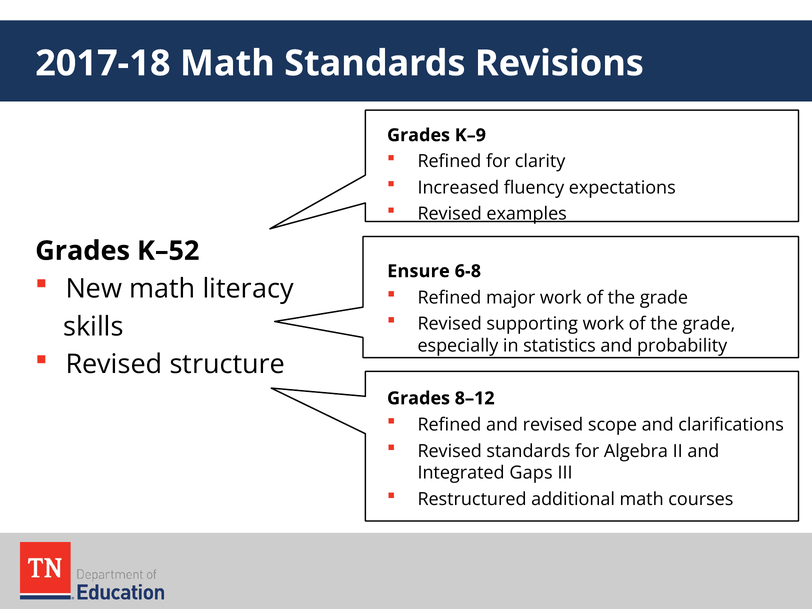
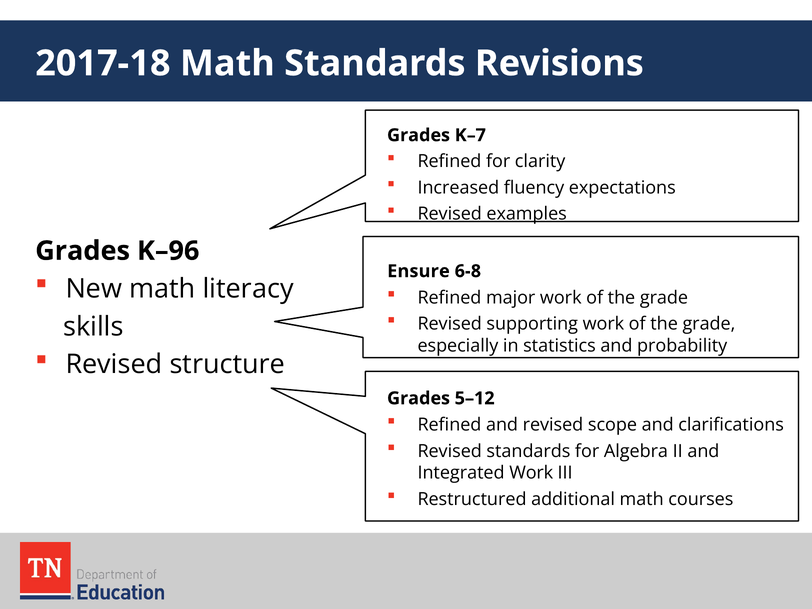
K–9: K–9 -> K–7
K–52: K–52 -> K–96
8–12: 8–12 -> 5–12
Integrated Gaps: Gaps -> Work
